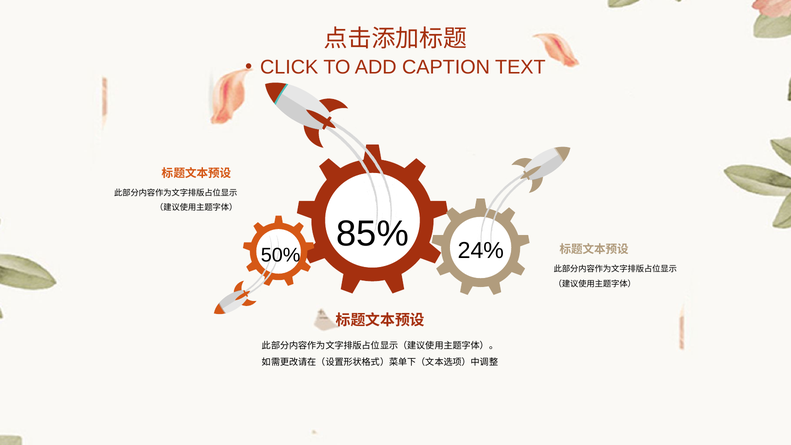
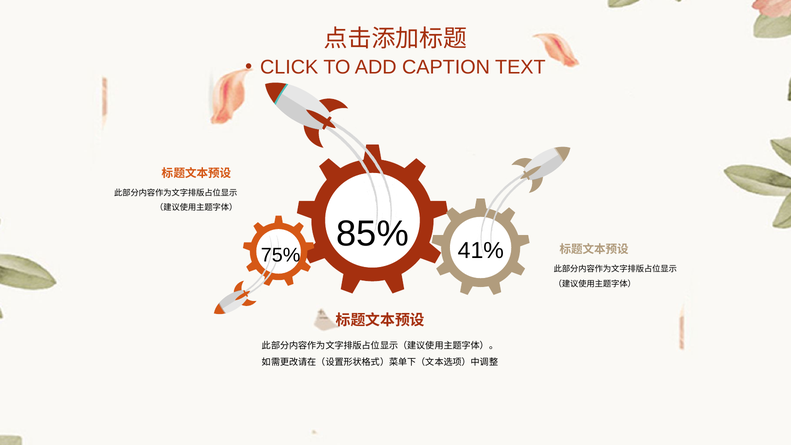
24%: 24% -> 41%
50%: 50% -> 75%
